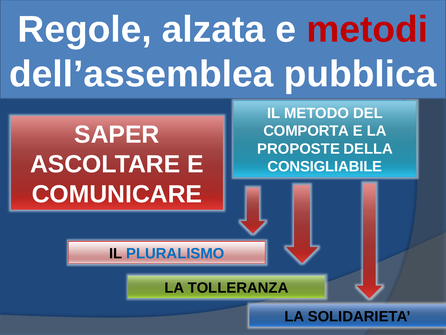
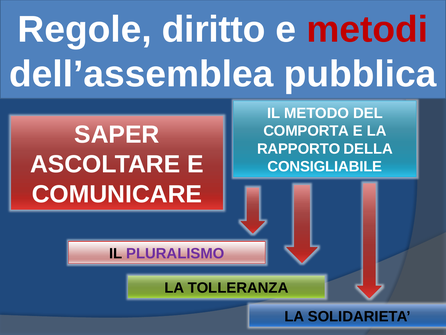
alzata: alzata -> diritto
PROPOSTE: PROPOSTE -> RAPPORTO
PLURALISMO colour: blue -> purple
